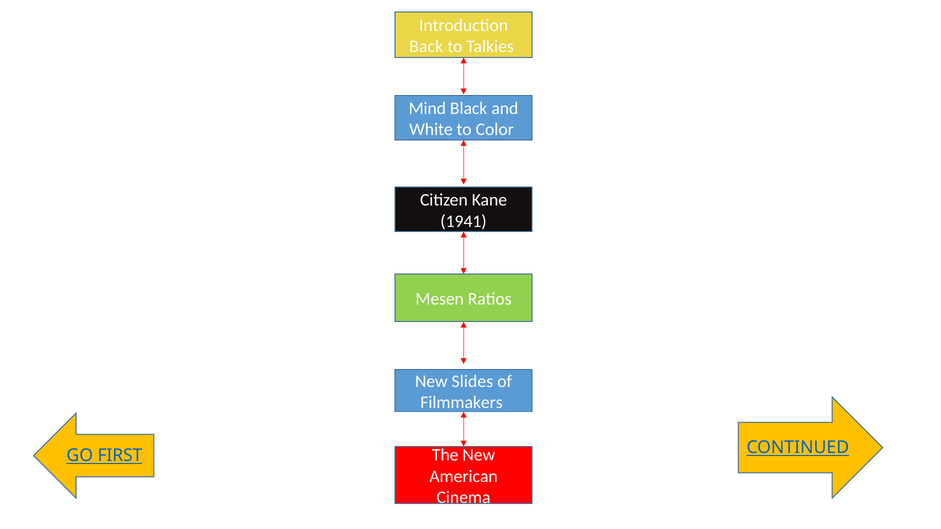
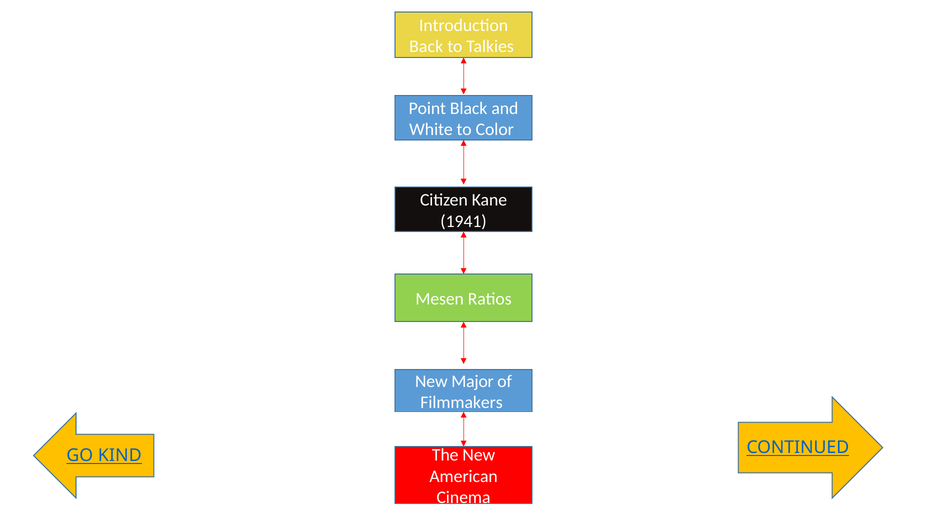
Mind: Mind -> Point
Slides: Slides -> Major
FIRST: FIRST -> KIND
